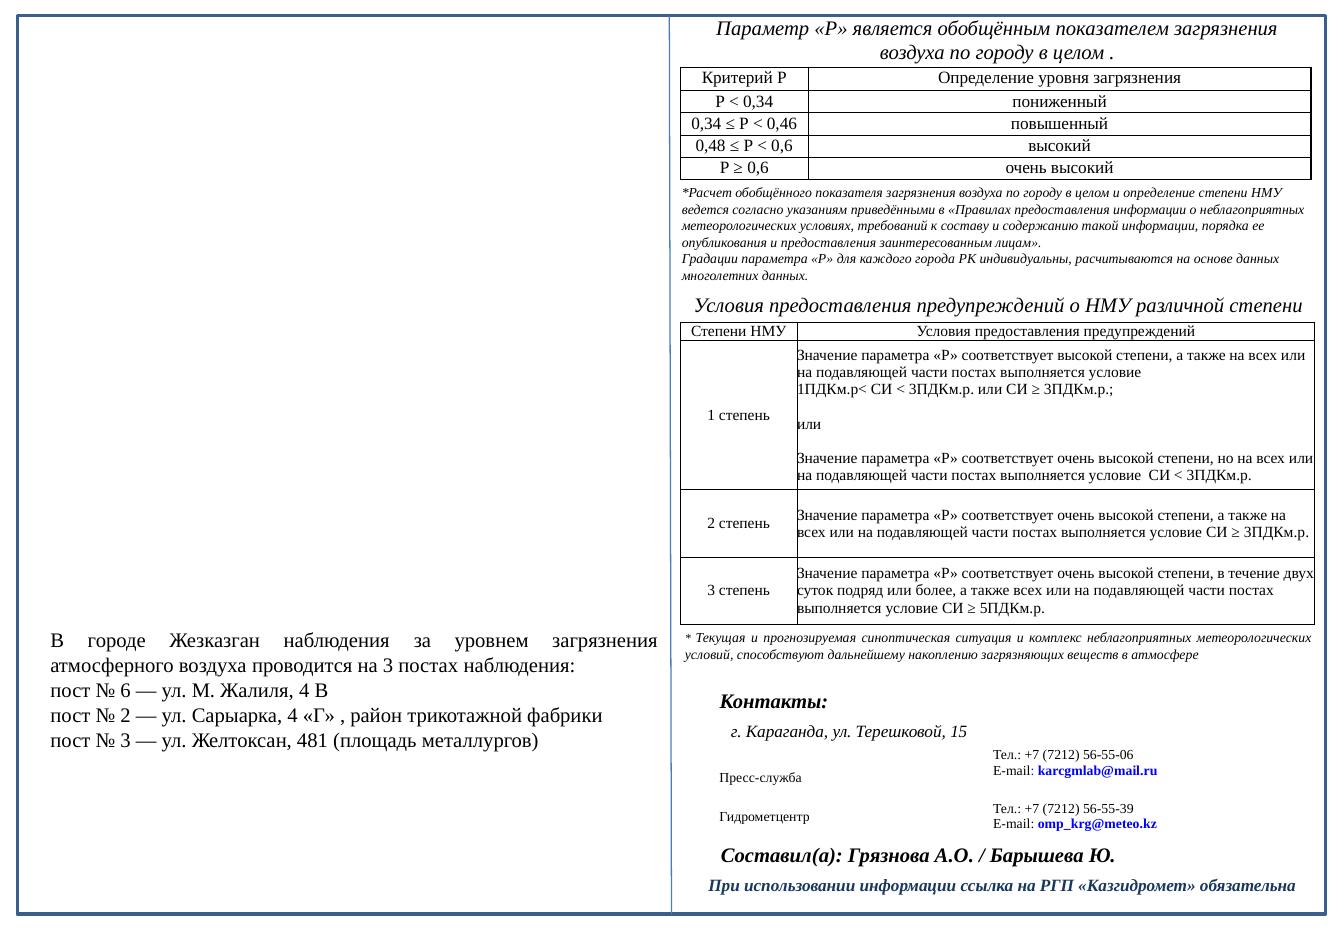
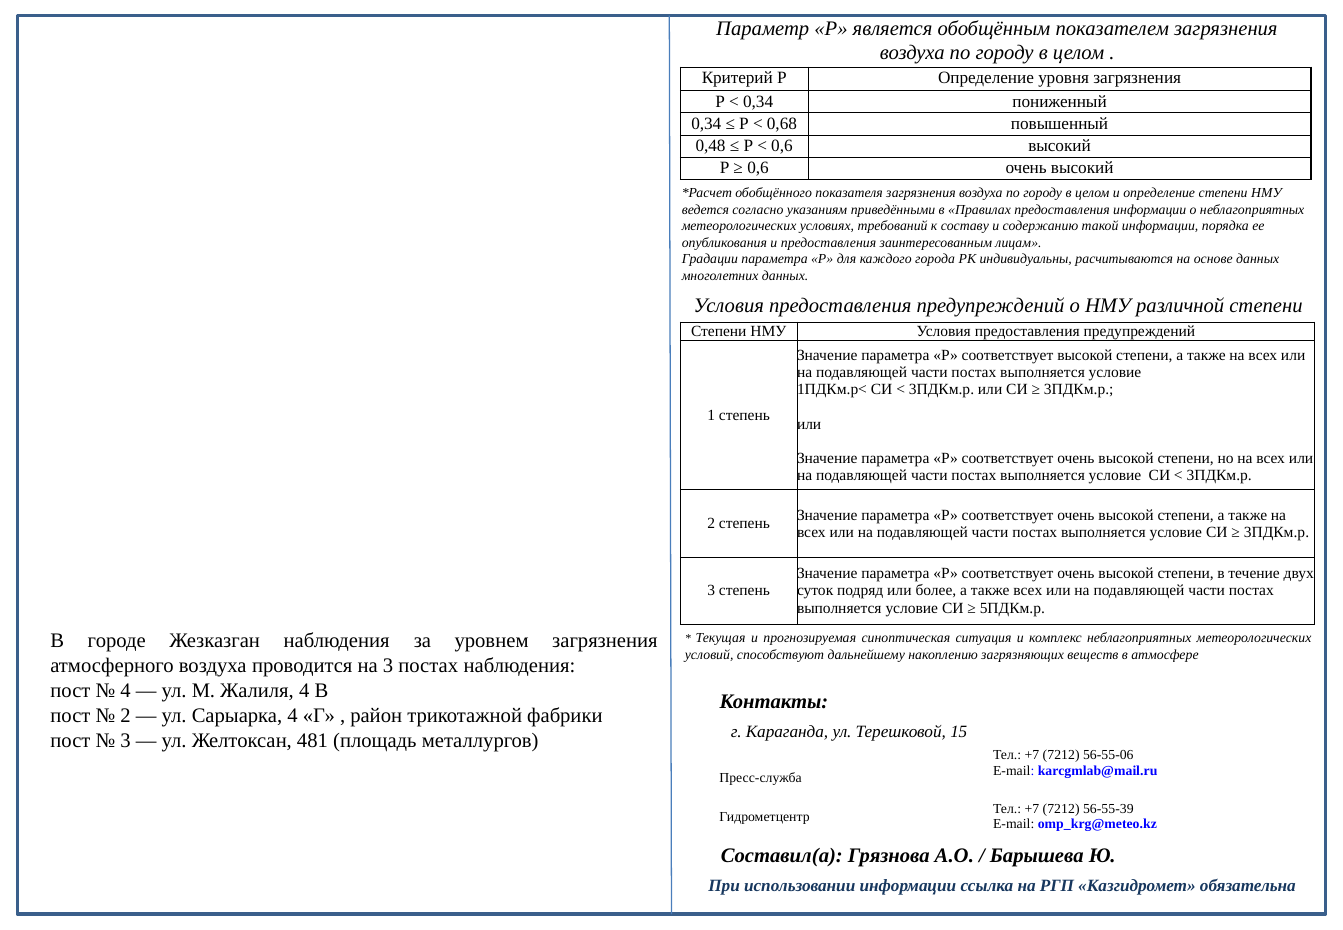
0,46: 0,46 -> 0,68
6 at (126, 691): 6 -> 4
